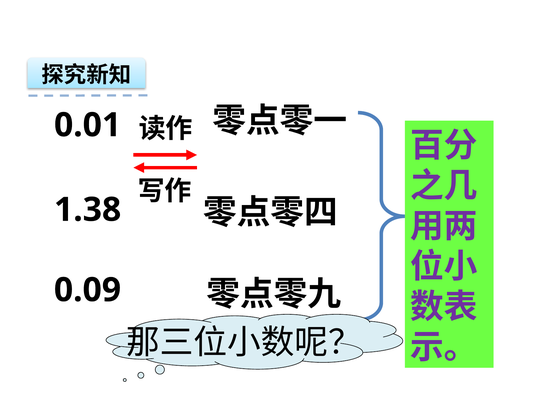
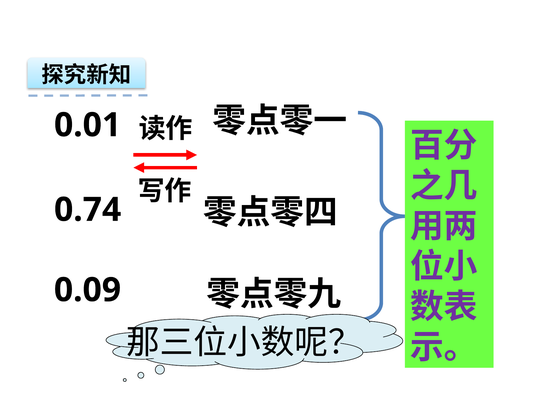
1.38: 1.38 -> 0.74
